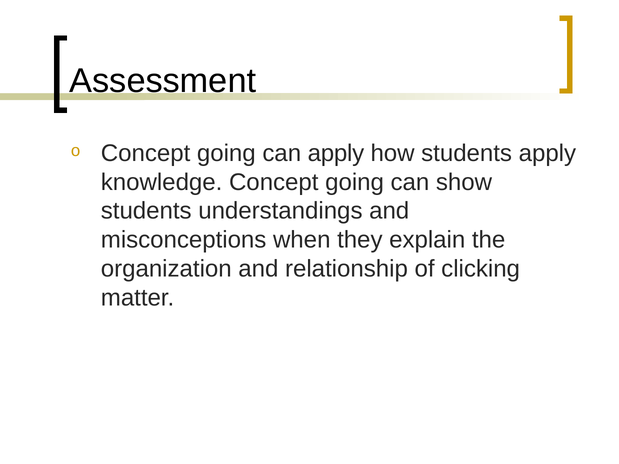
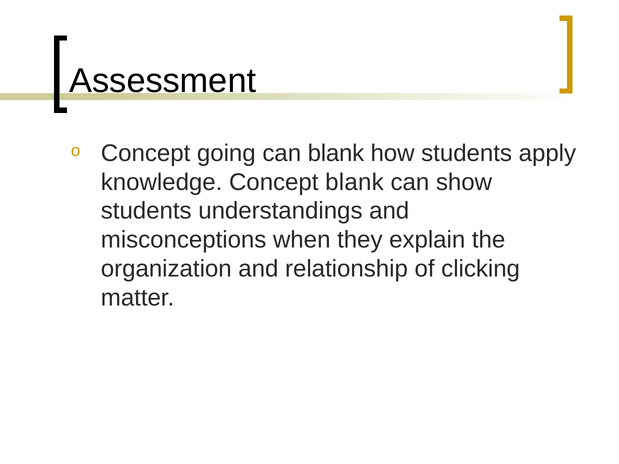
can apply: apply -> blank
knowledge Concept going: going -> blank
